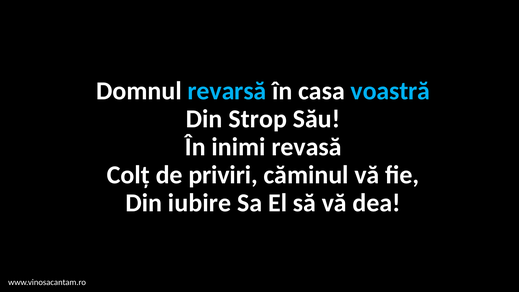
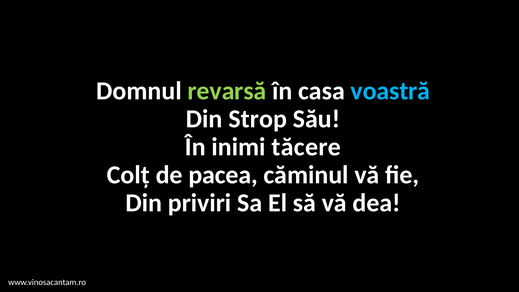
revarsă colour: light blue -> light green
revasă: revasă -> tăcere
priviri: priviri -> pacea
iubire: iubire -> priviri
